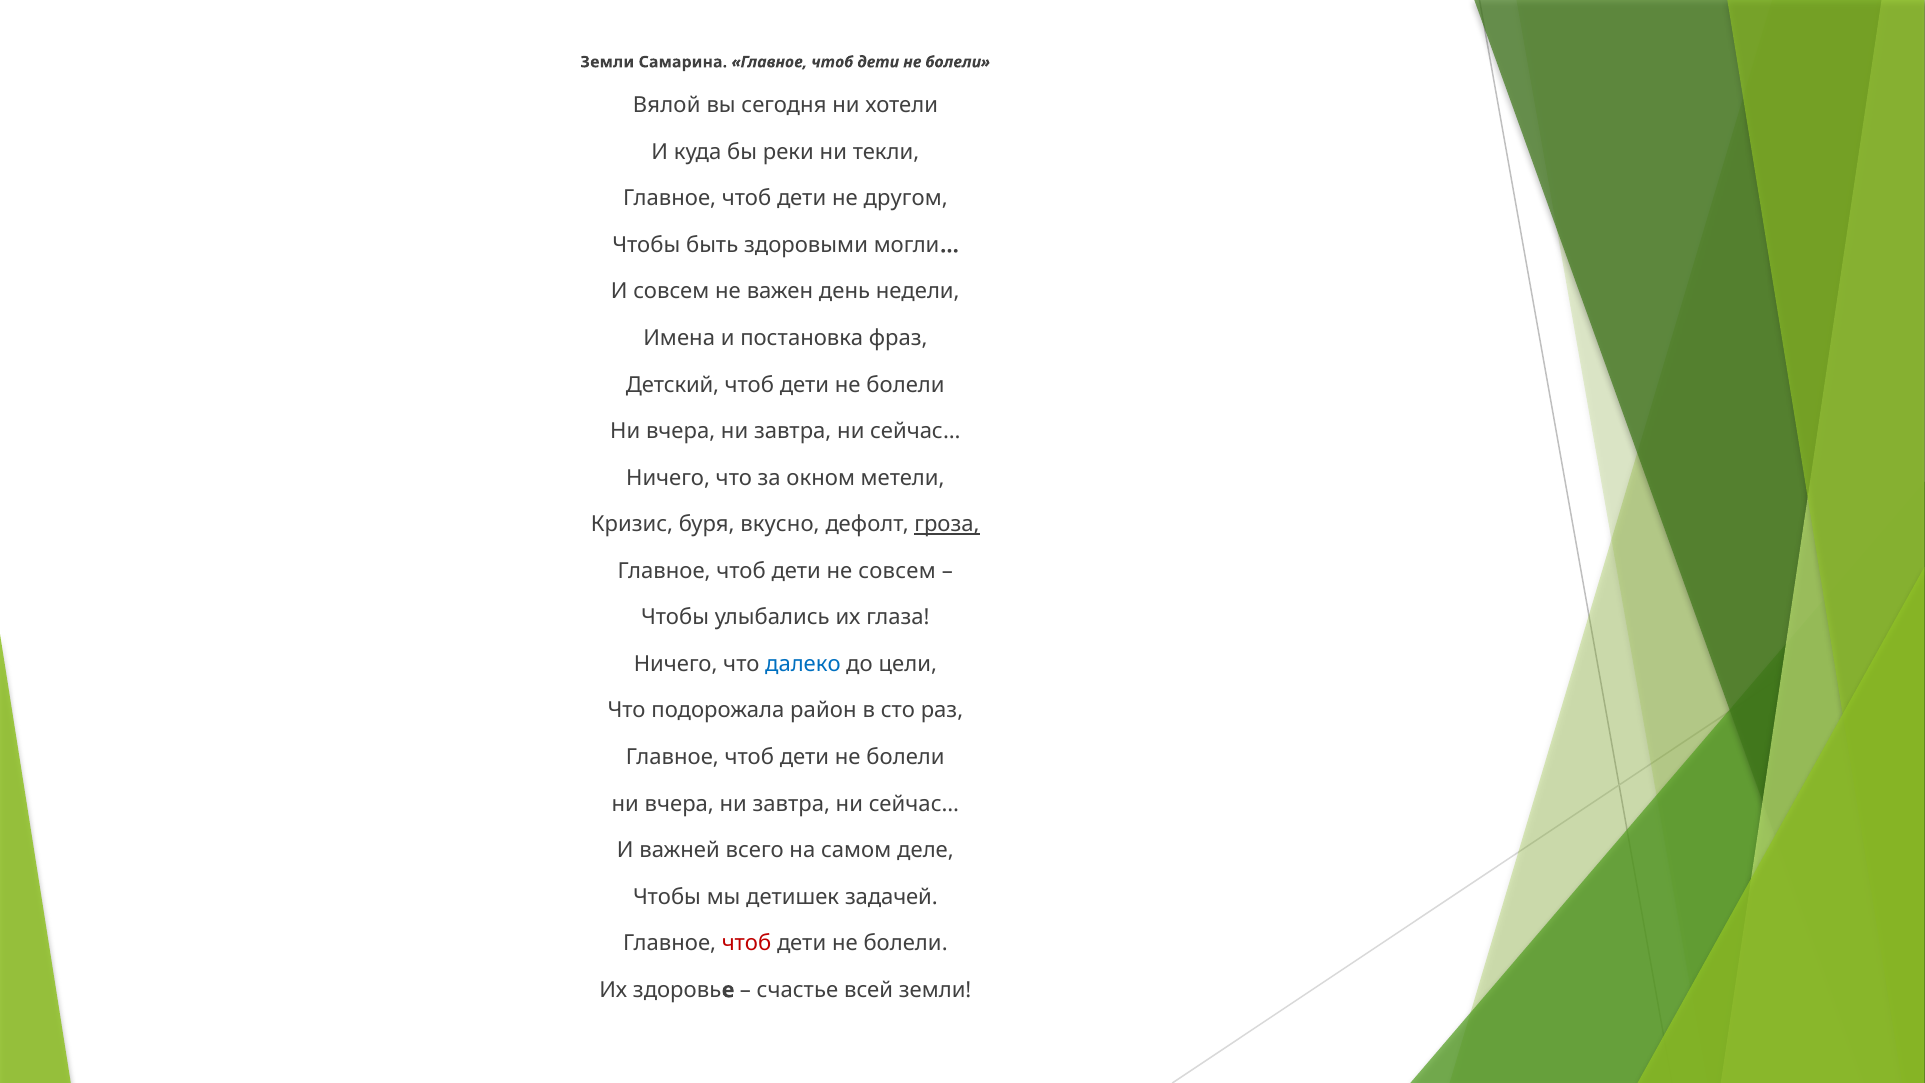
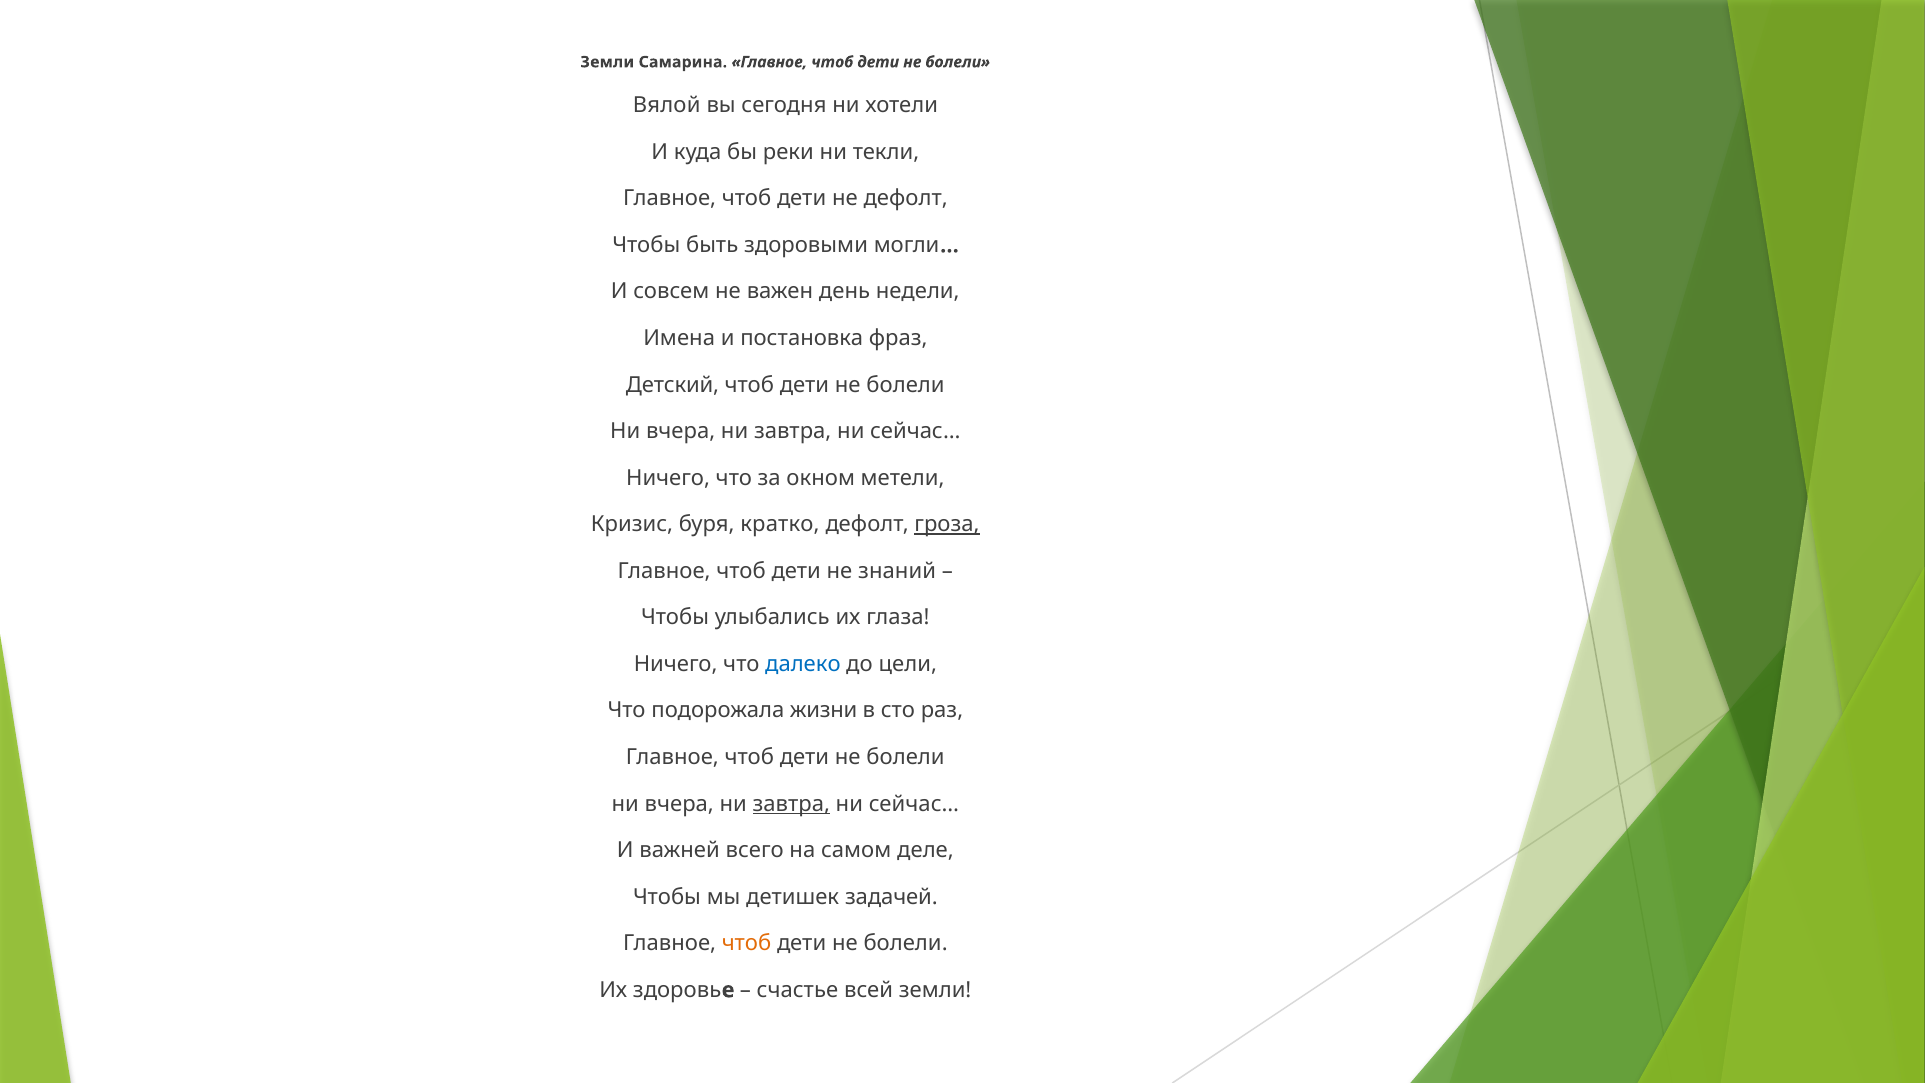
не другом: другом -> дефолт
вкусно: вкусно -> кратко
не совсем: совсем -> знаний
район: район -> жизни
завтра at (791, 804) underline: none -> present
чтоб at (746, 943) colour: red -> orange
